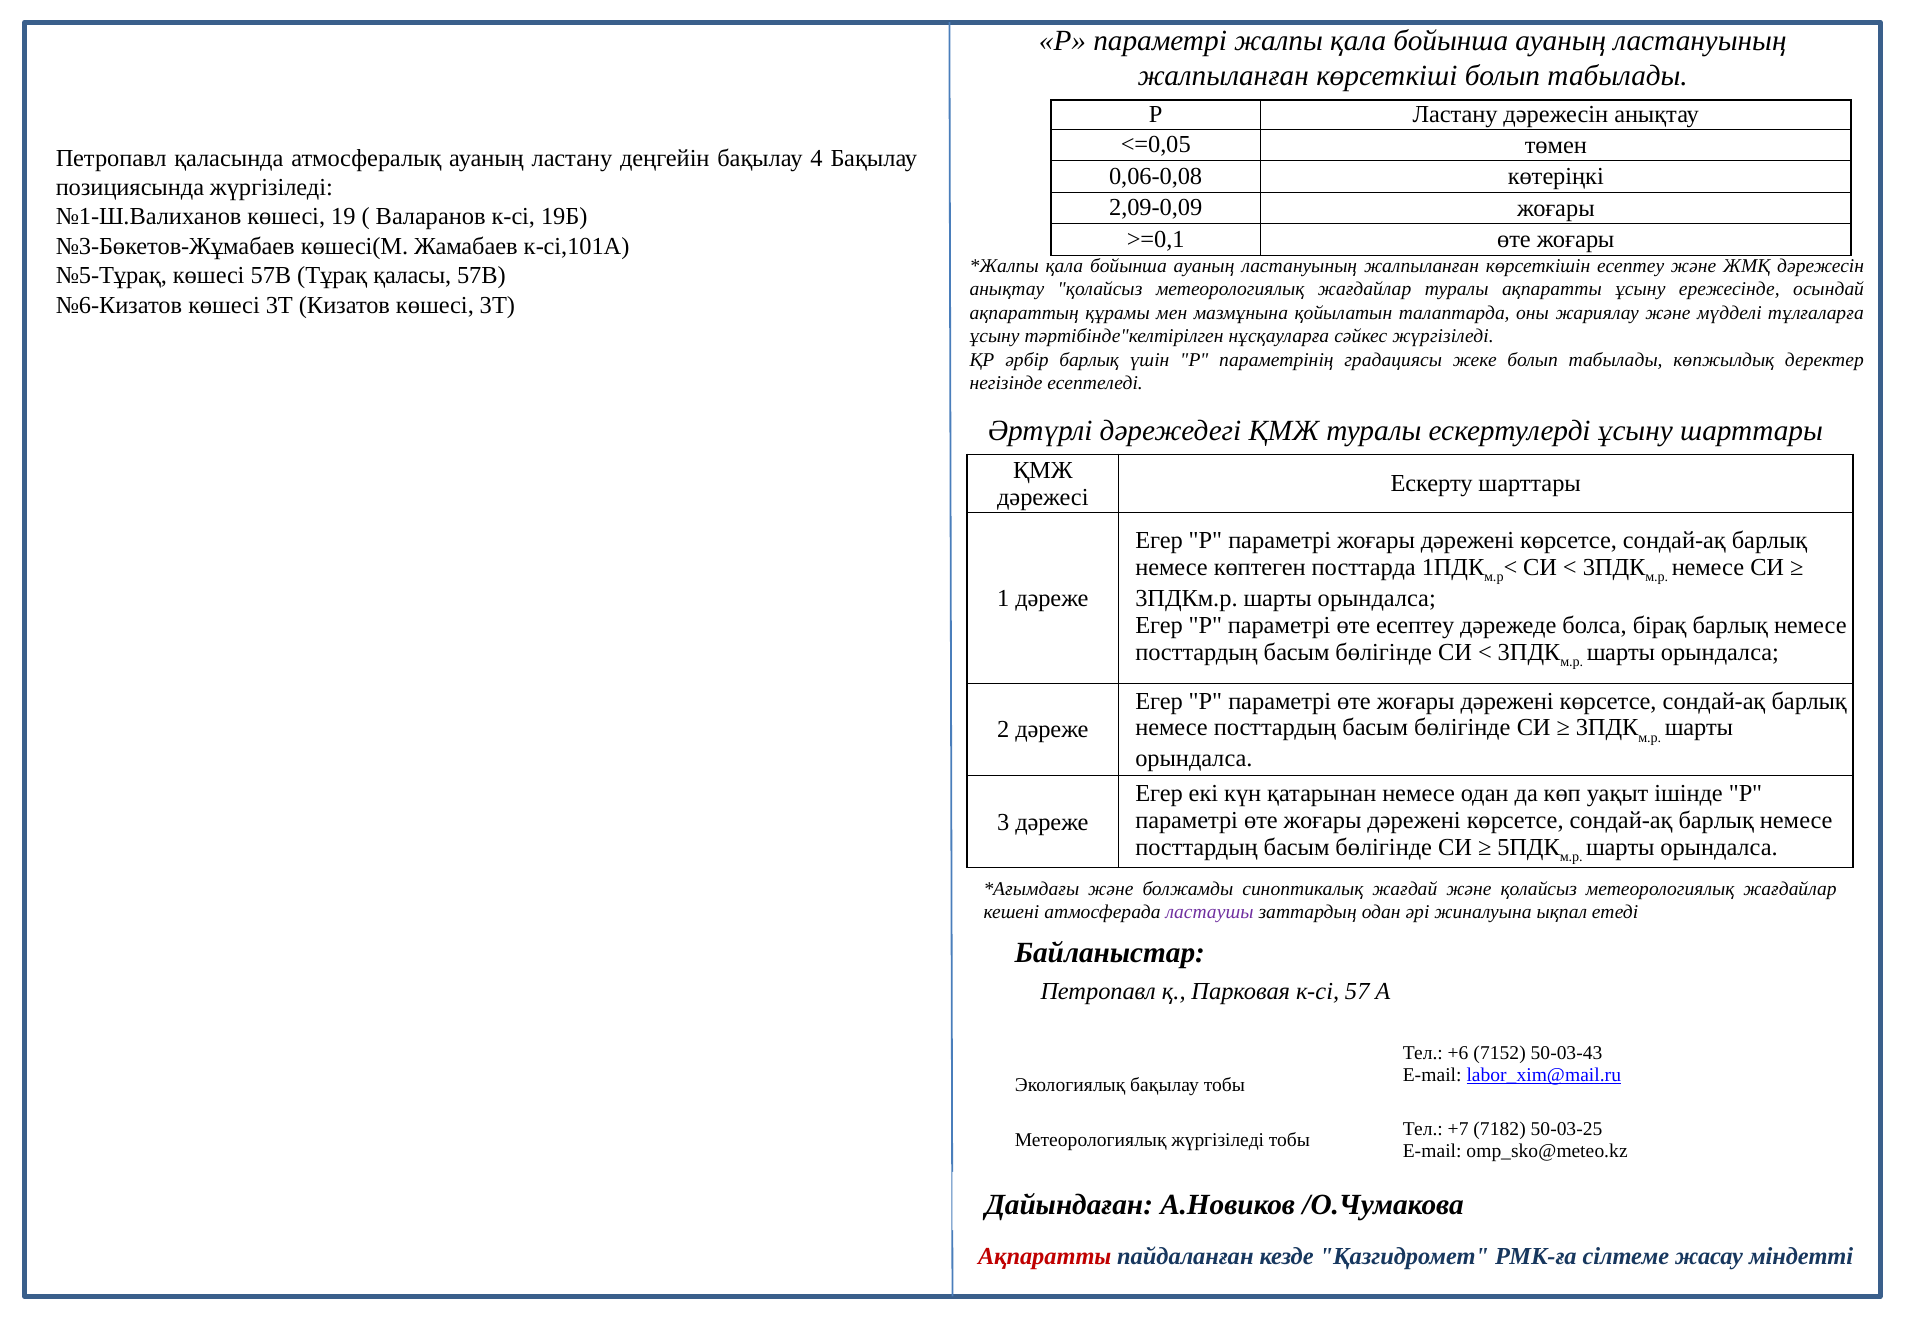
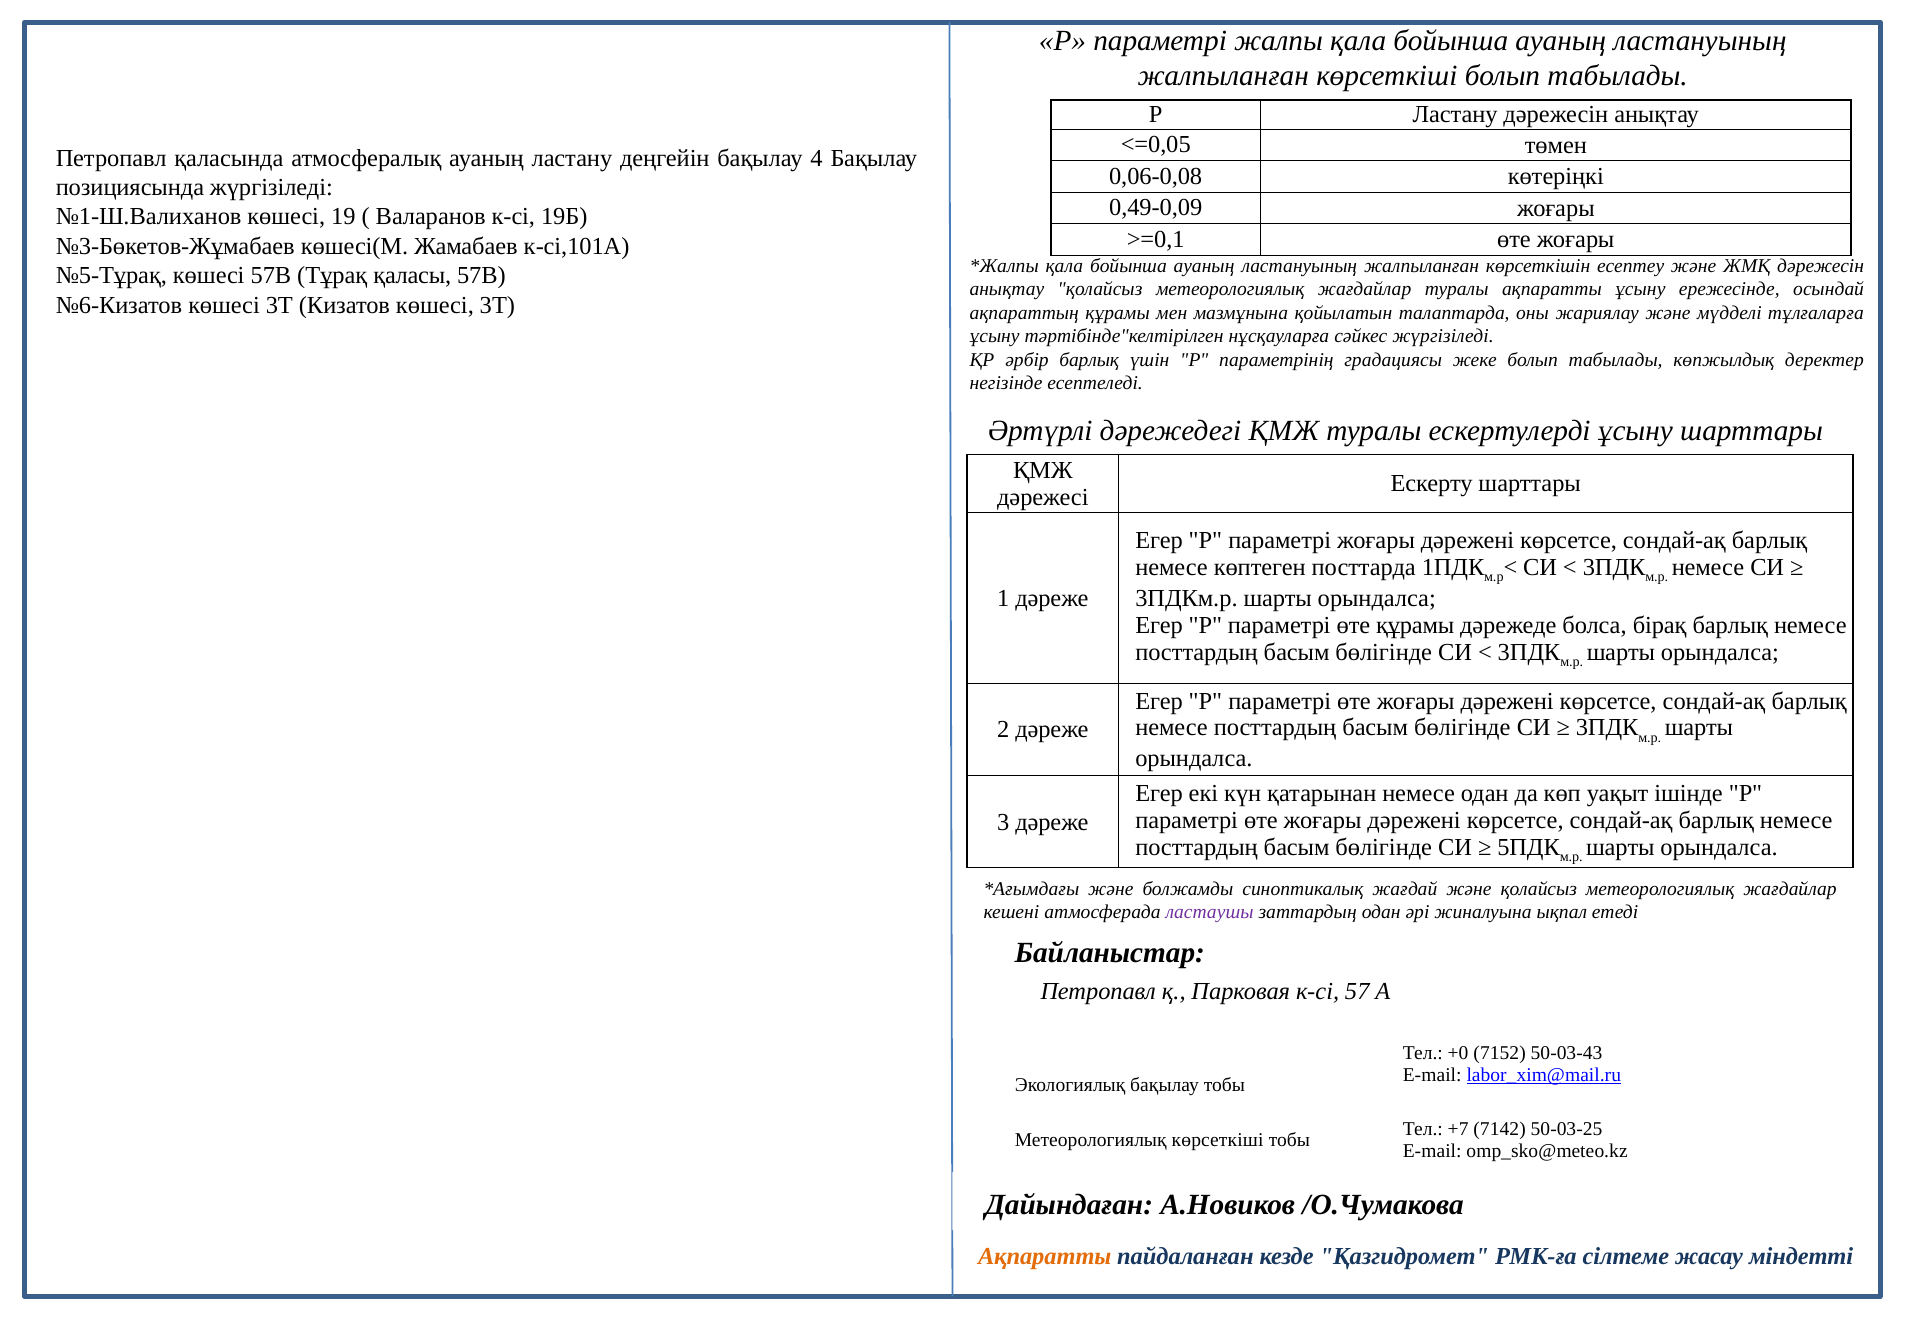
2,09-0,09: 2,09-0,09 -> 0,49-0,09
өте есептеу: есептеу -> құрамы
+6: +6 -> +0
7182: 7182 -> 7142
Метеорологиялық жүргізіледі: жүргізіледі -> көрсеткіші
Ақпаратты at (1045, 1256) colour: red -> orange
